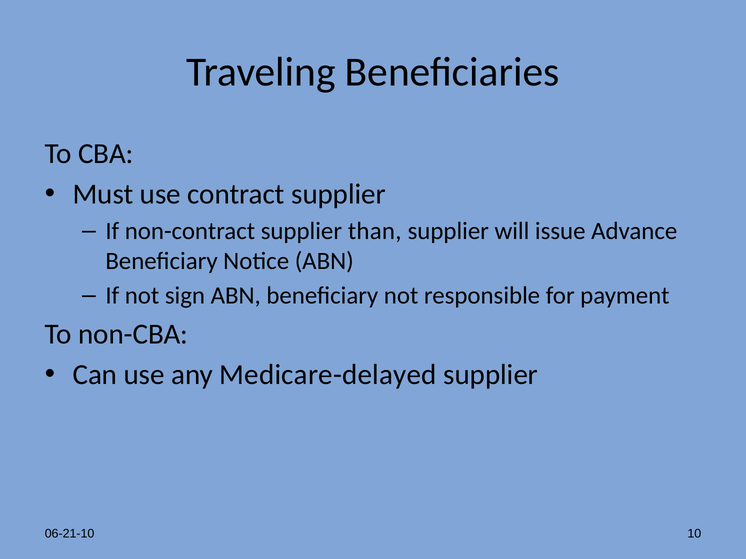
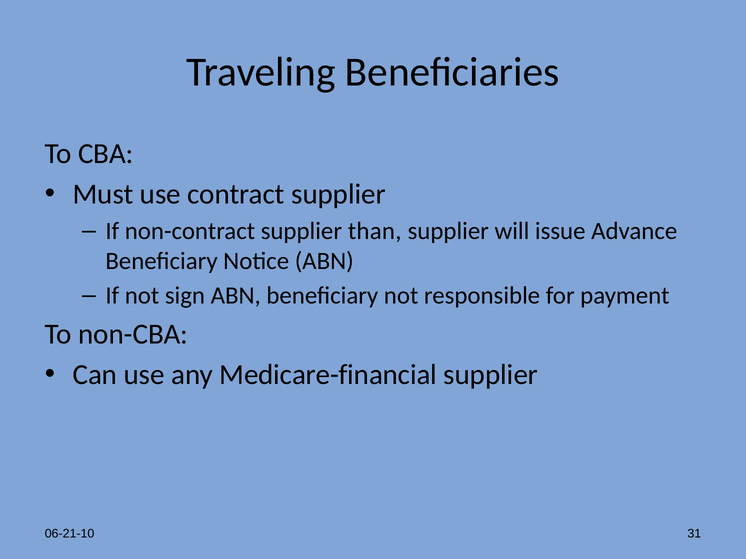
Medicare-delayed: Medicare-delayed -> Medicare-financial
10: 10 -> 31
